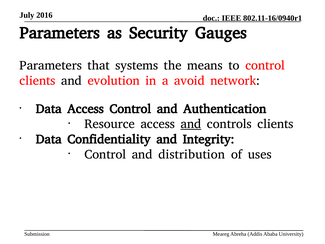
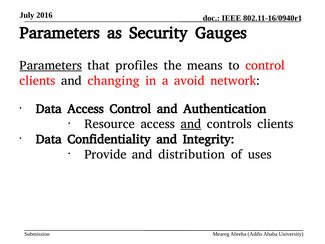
Parameters at (51, 65) underline: none -> present
systems: systems -> profiles
evolution: evolution -> changing
Control at (105, 154): Control -> Provide
